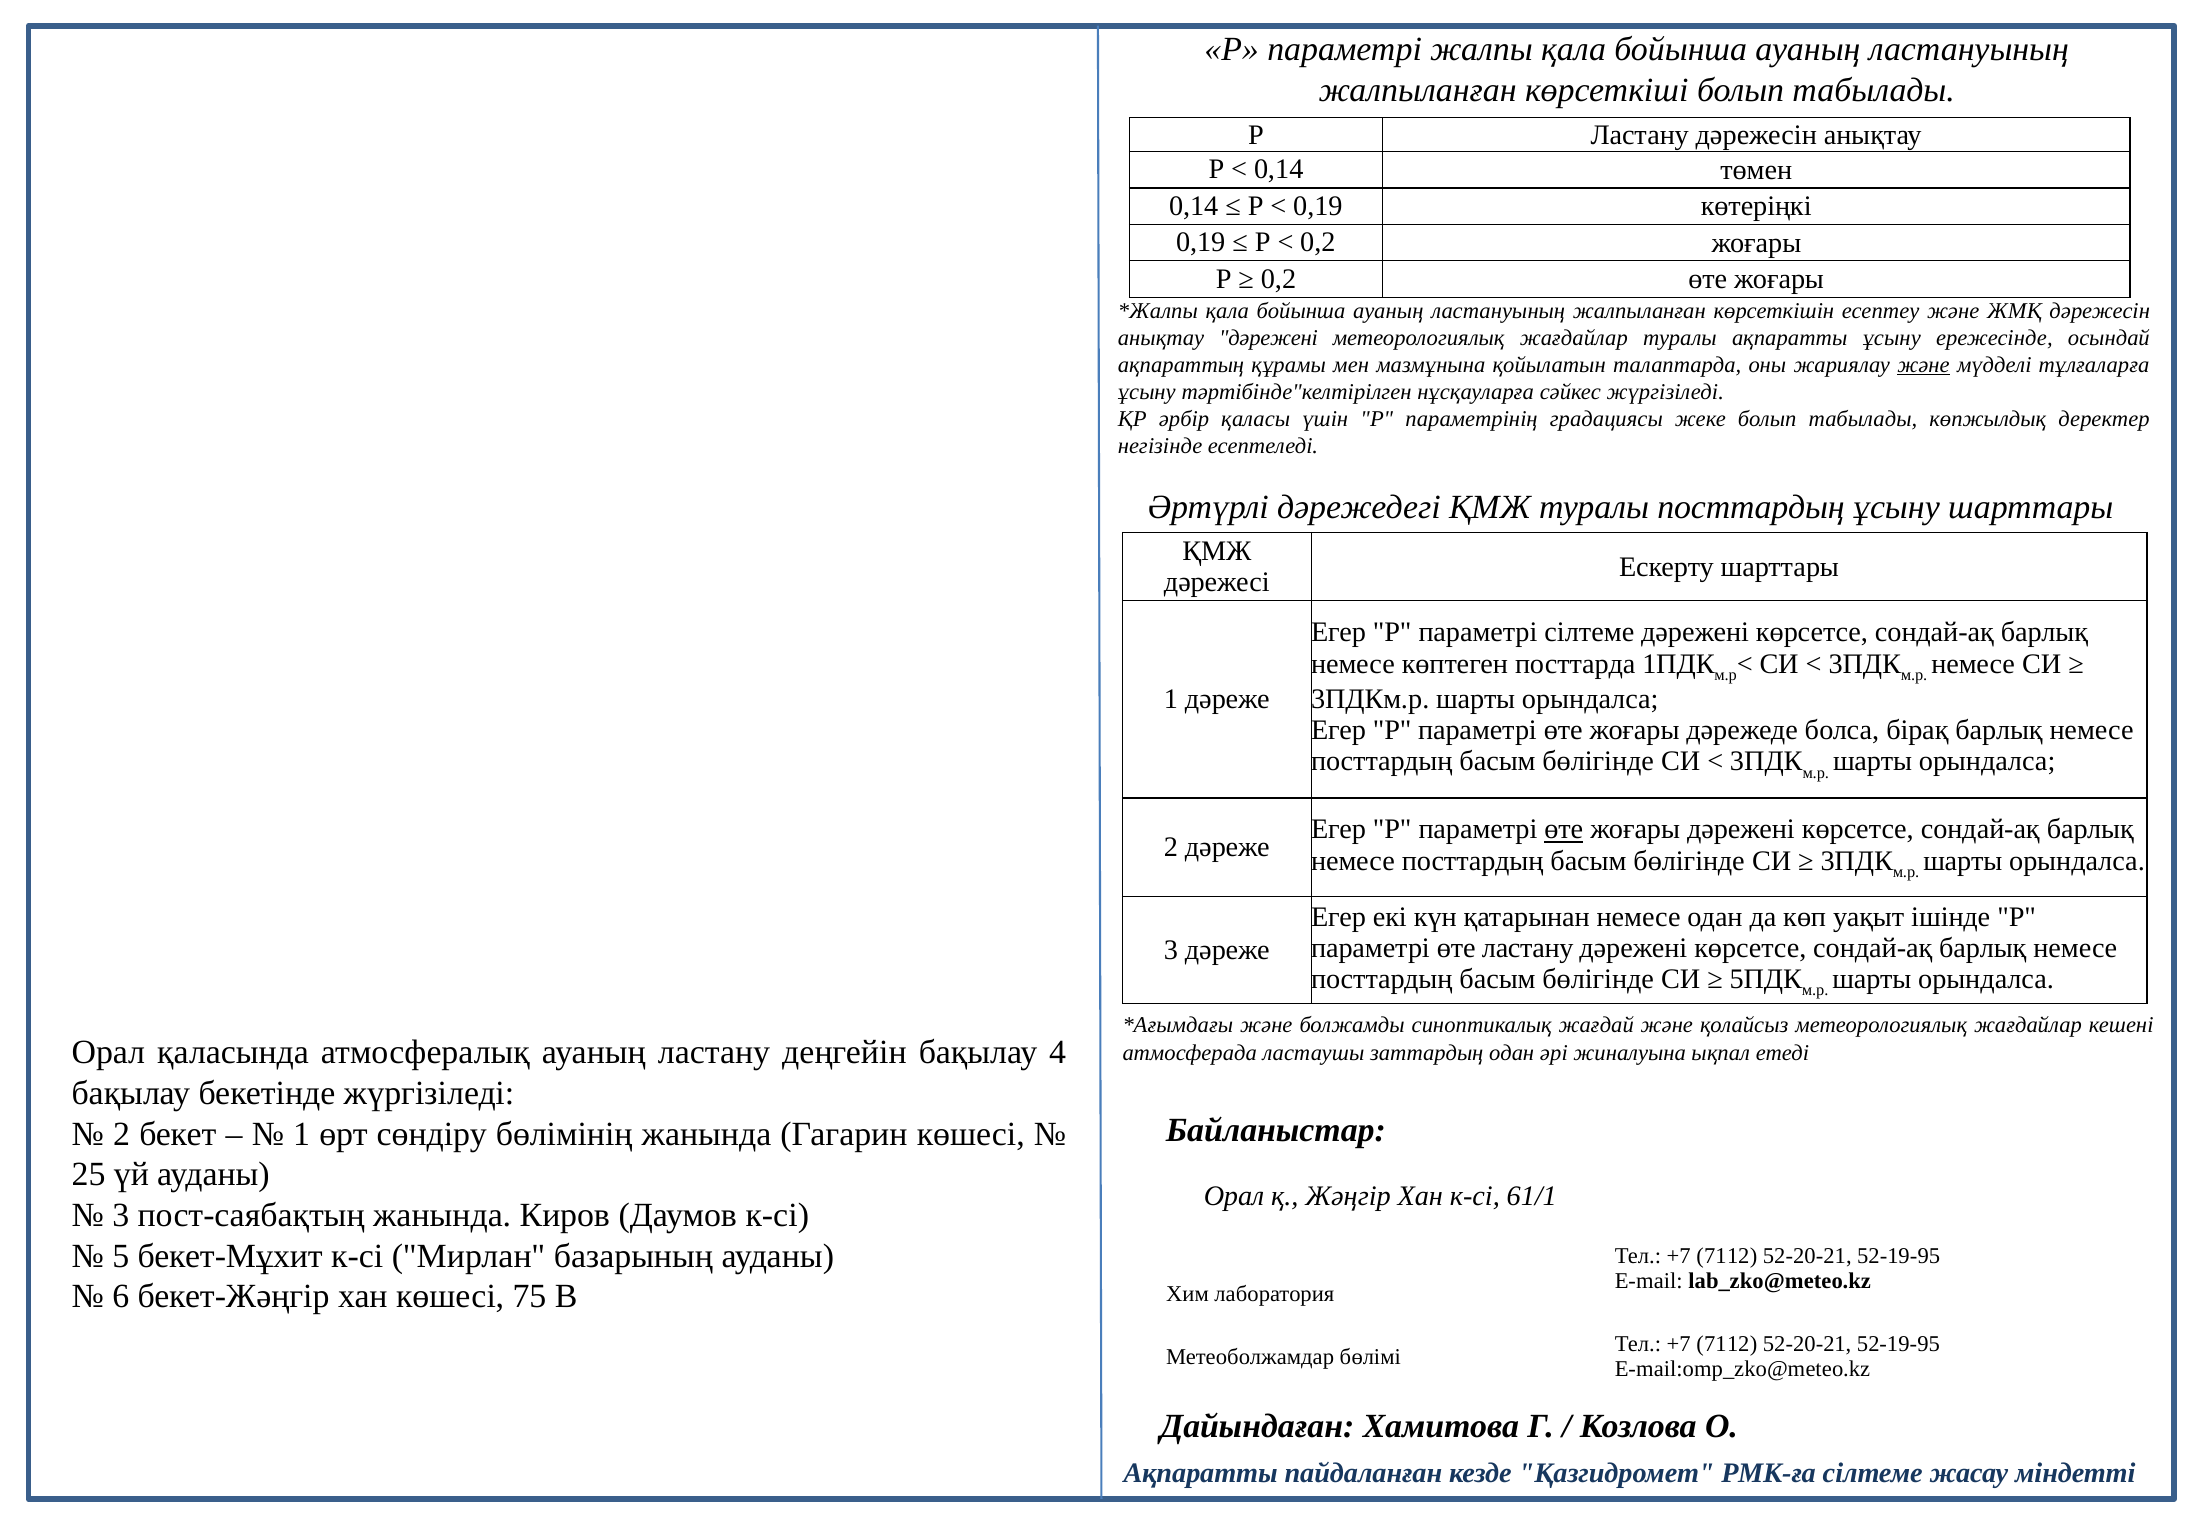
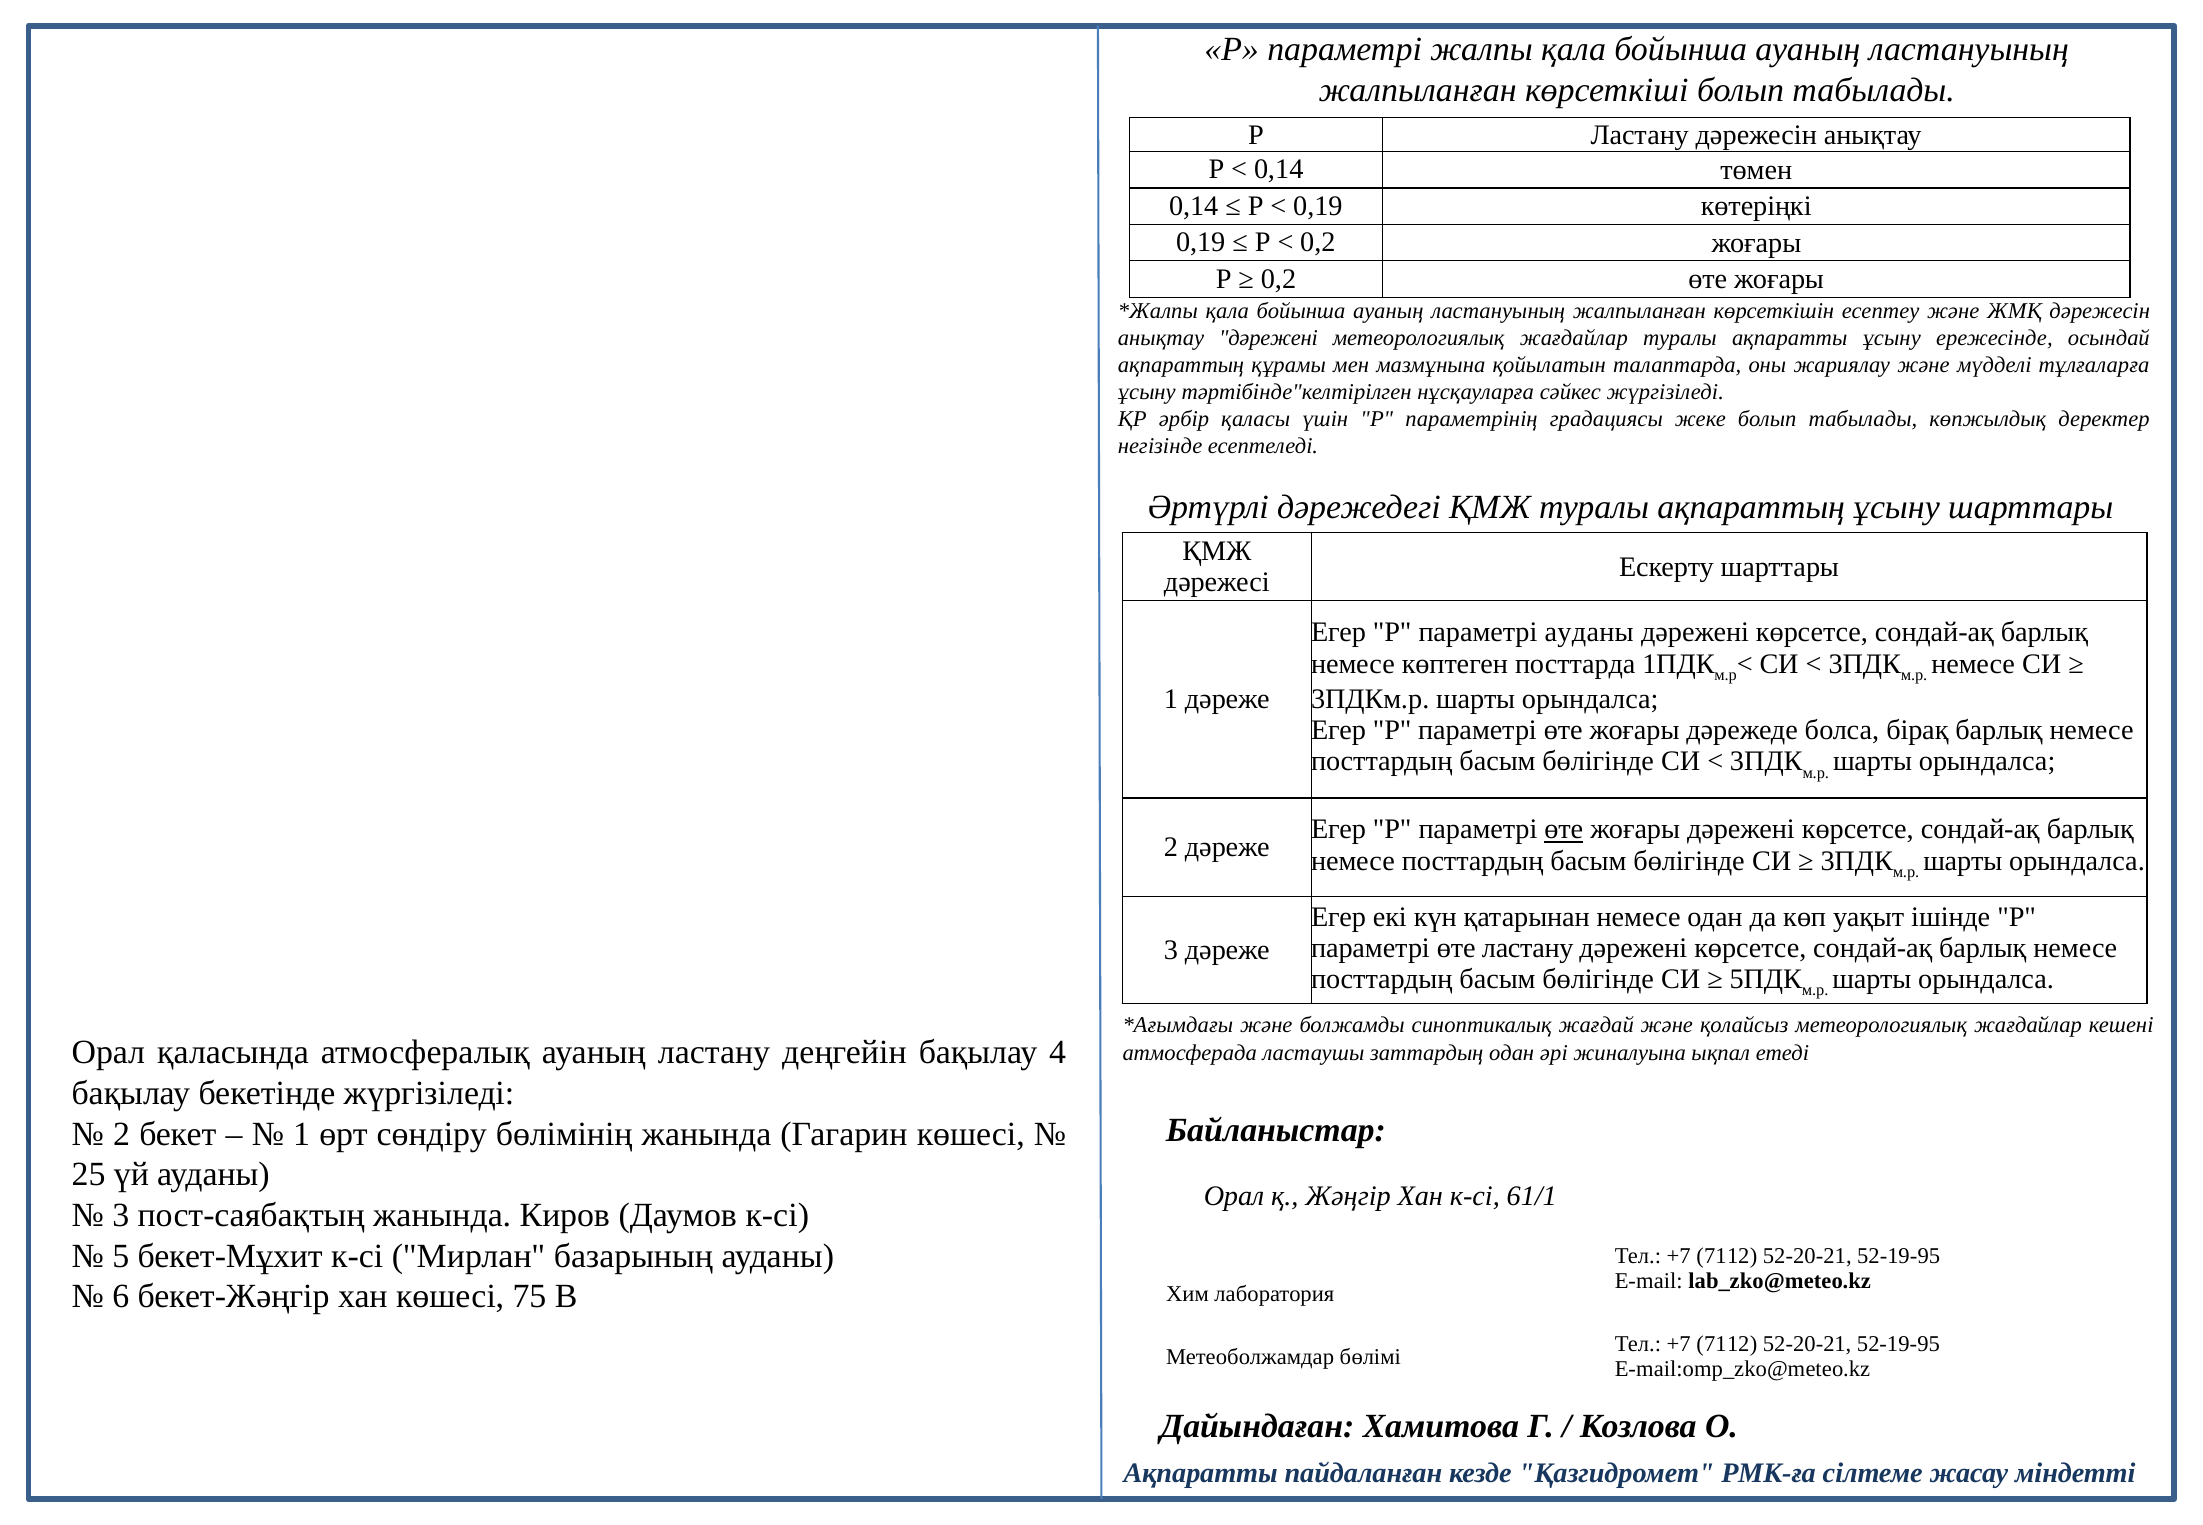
және at (1923, 365) underline: present -> none
туралы посттардың: посттардың -> ақпараттың
параметрі сілтеме: сілтеме -> ауданы
